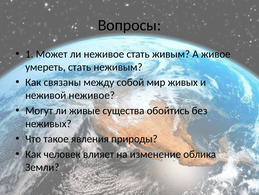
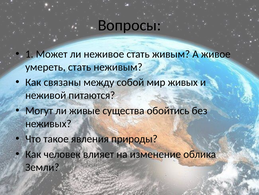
неживой неживое: неживое -> питаются
